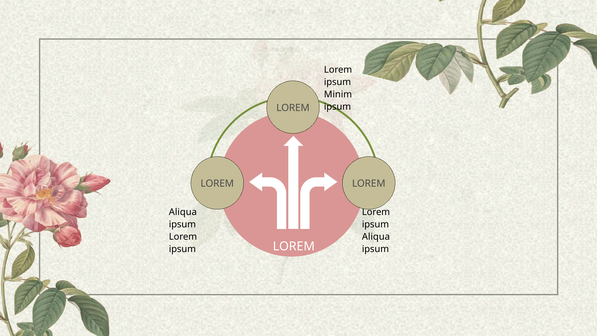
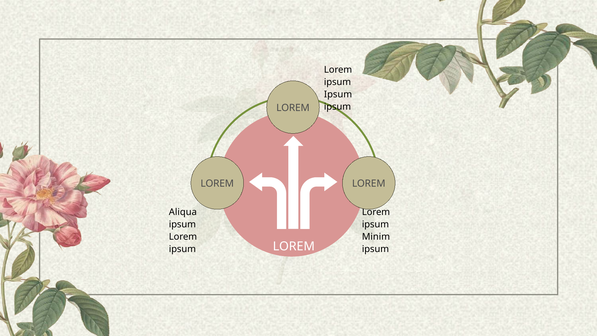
Minim at (338, 94): Minim -> Ipsum
Aliqua at (376, 237): Aliqua -> Minim
